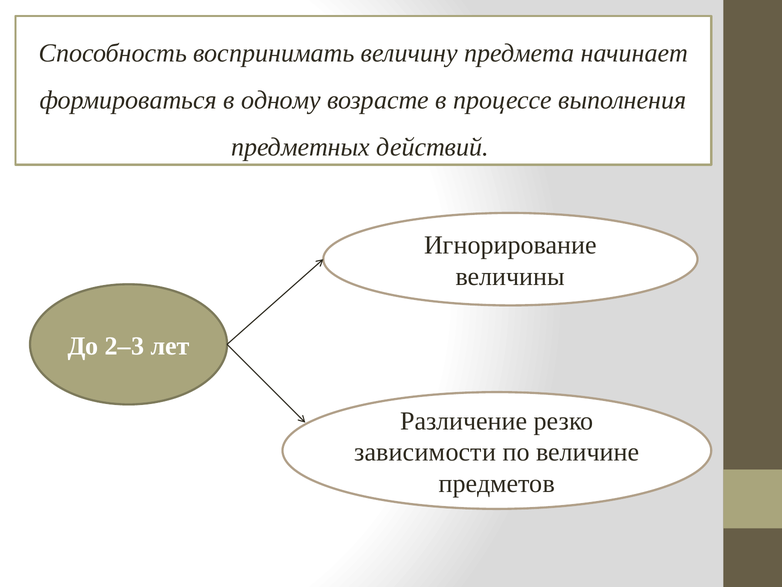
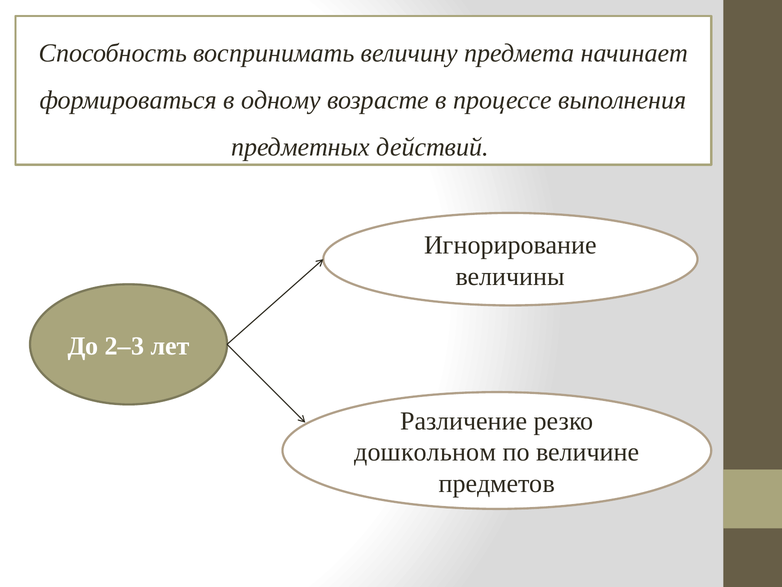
зависимости: зависимости -> дошкольном
